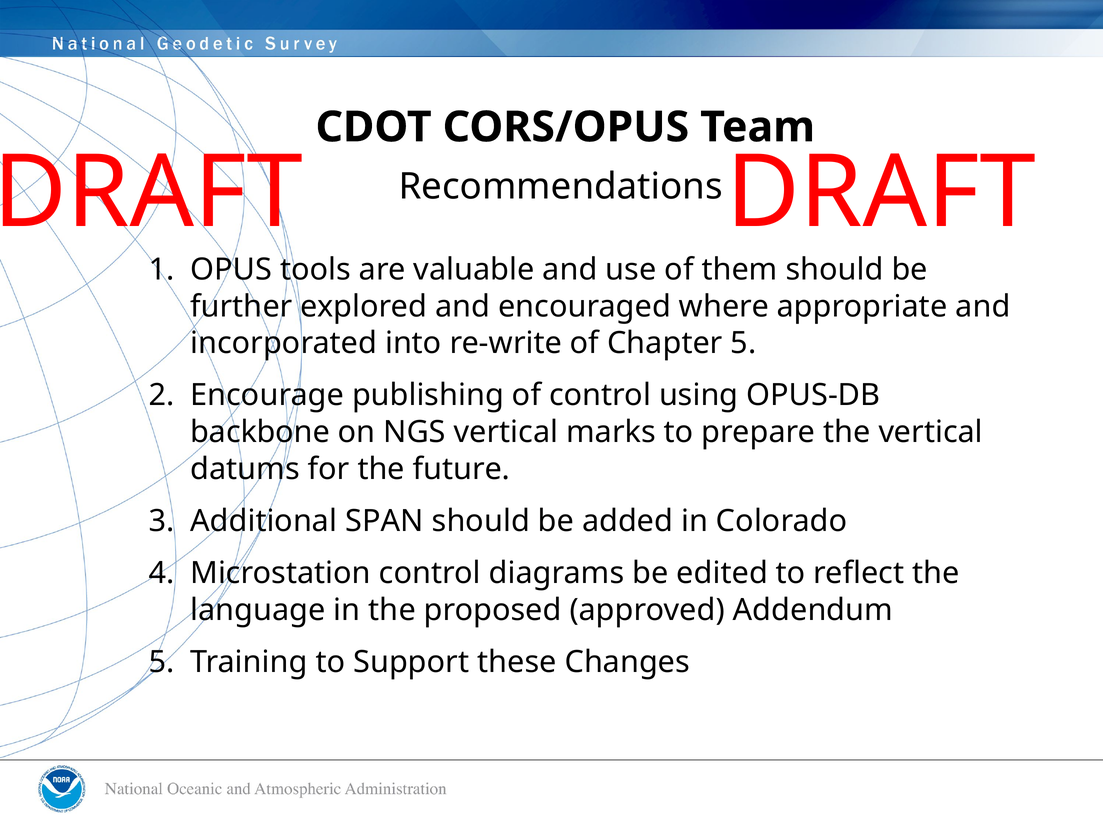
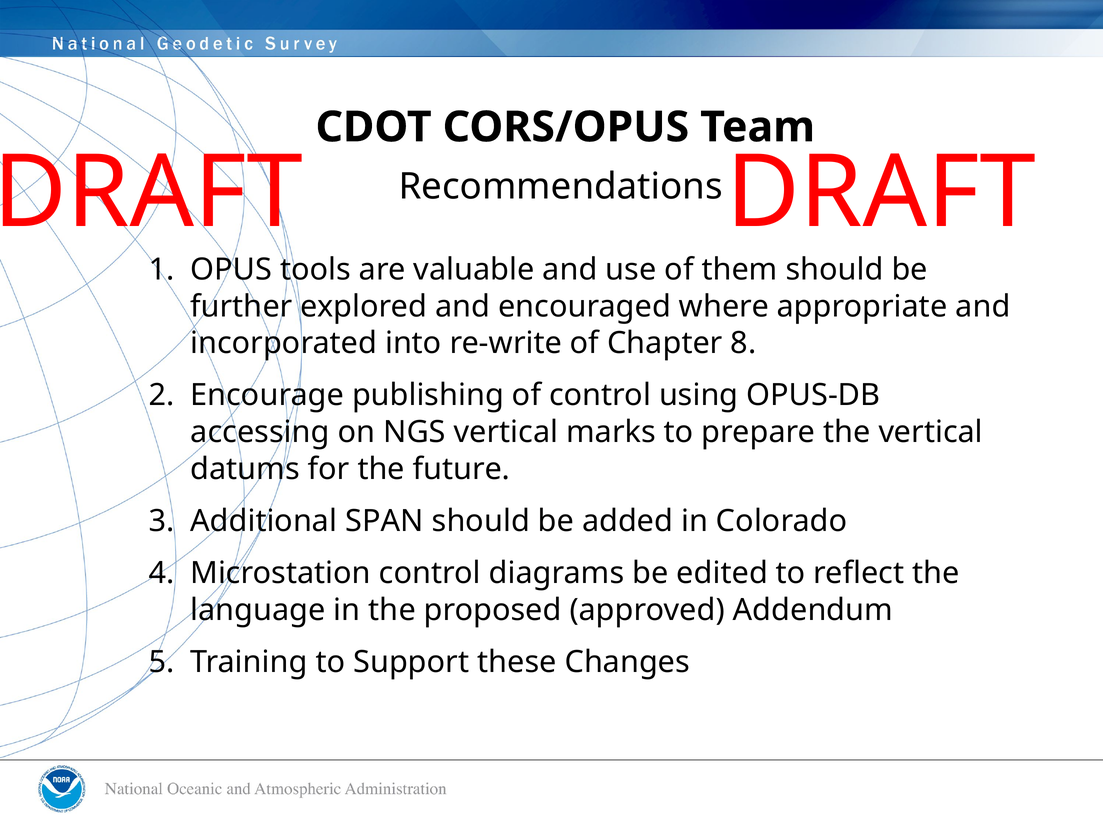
Chapter 5: 5 -> 8
backbone: backbone -> accessing
